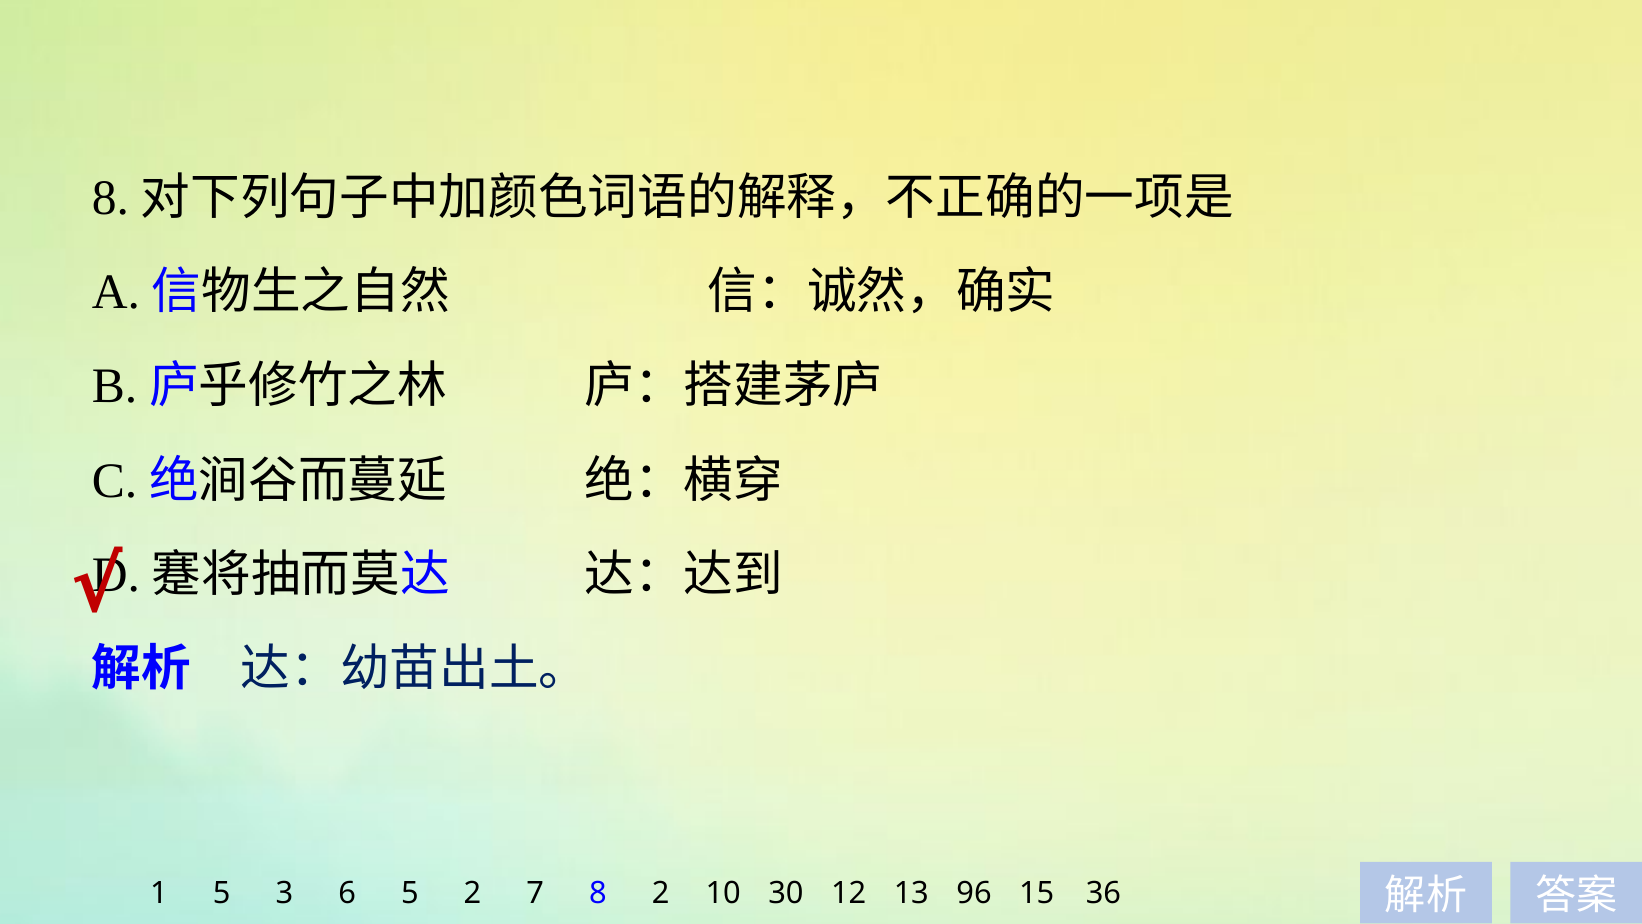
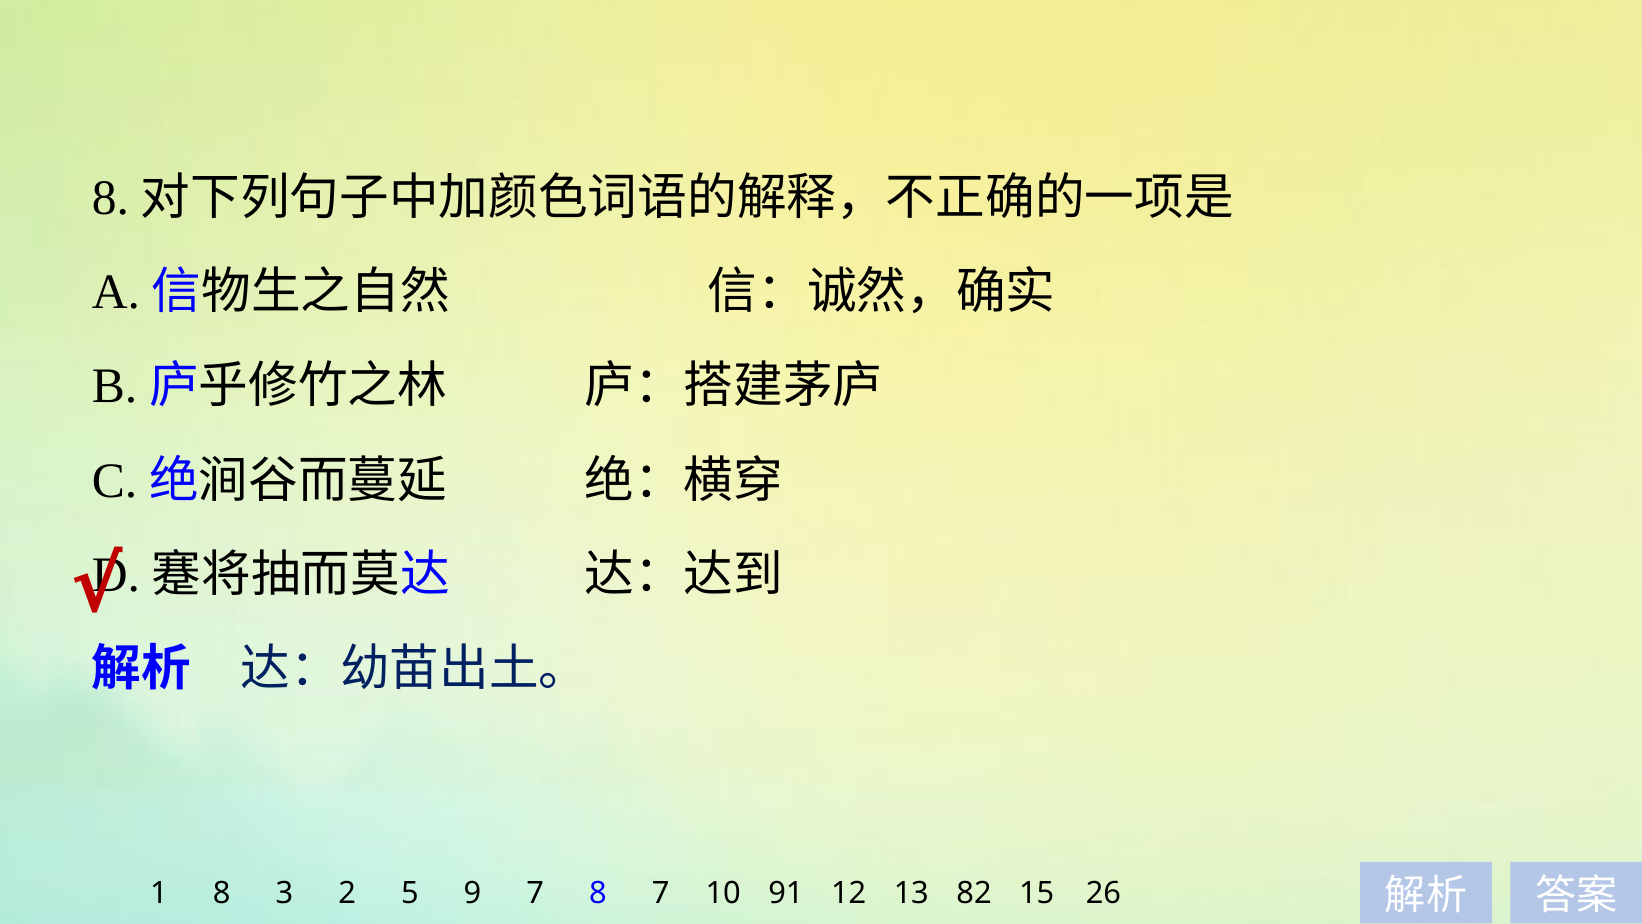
1 5: 5 -> 8
6: 6 -> 2
5 2: 2 -> 9
8 2: 2 -> 7
30: 30 -> 91
96: 96 -> 82
36: 36 -> 26
